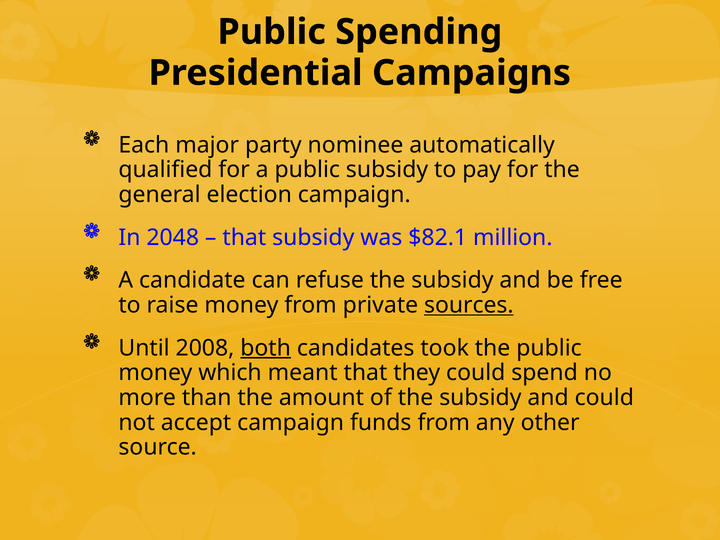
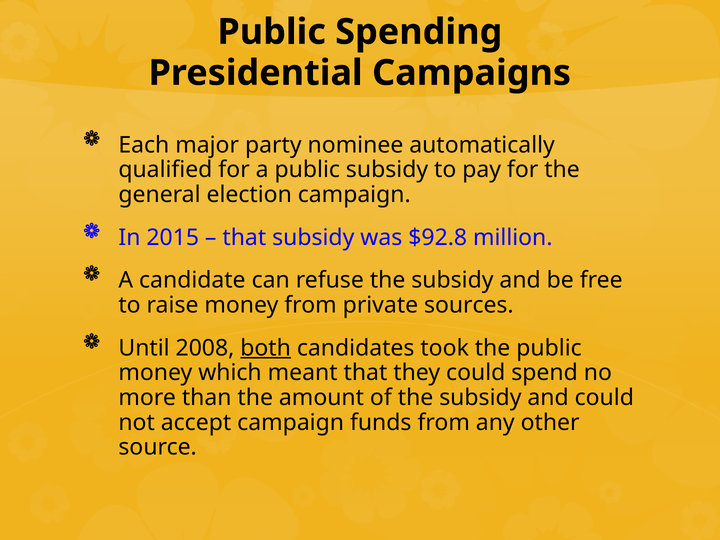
2048: 2048 -> 2015
$82.1: $82.1 -> $92.8
sources underline: present -> none
